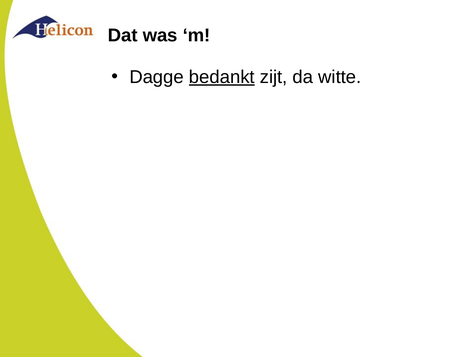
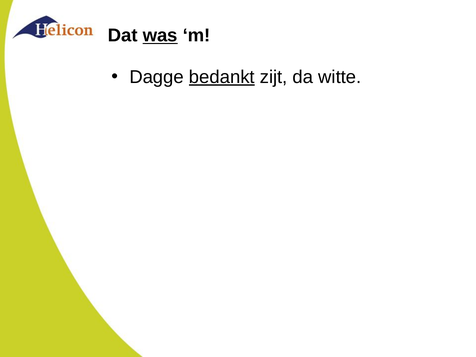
was underline: none -> present
